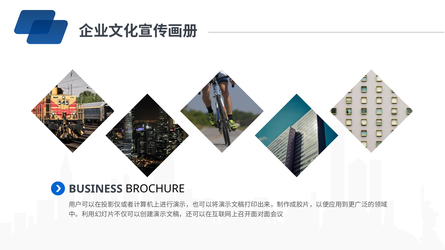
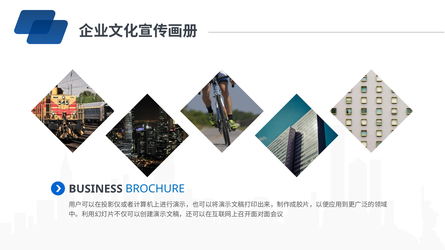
BROCHURE colour: black -> blue
